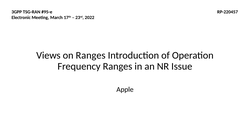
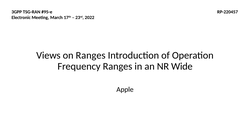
Issue: Issue -> Wide
